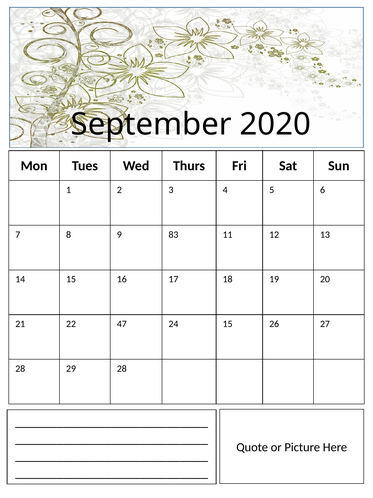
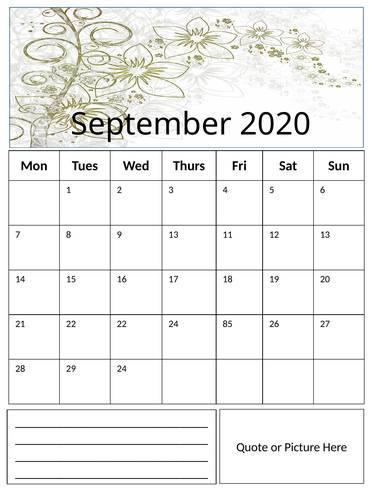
9 83: 83 -> 13
22 47: 47 -> 22
24 15: 15 -> 85
29 28: 28 -> 24
